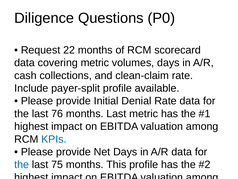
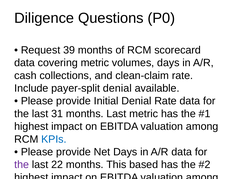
22: 22 -> 39
payer-split profile: profile -> denial
76: 76 -> 31
the at (22, 164) colour: blue -> purple
75: 75 -> 22
This profile: profile -> based
